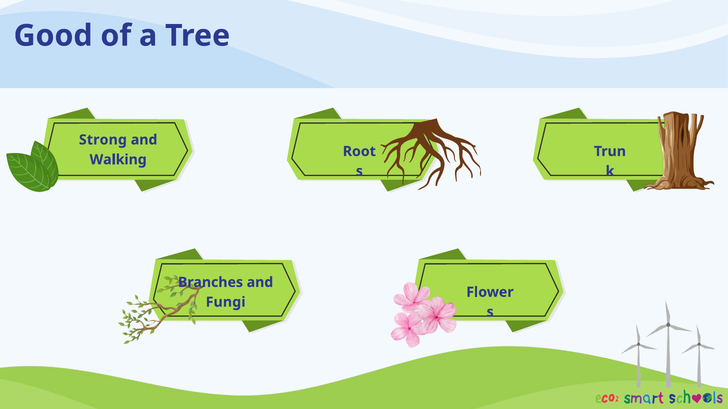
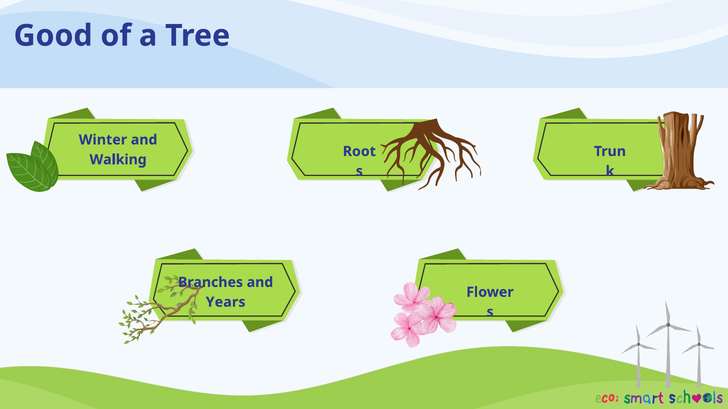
Strong: Strong -> Winter
Fungi: Fungi -> Years
